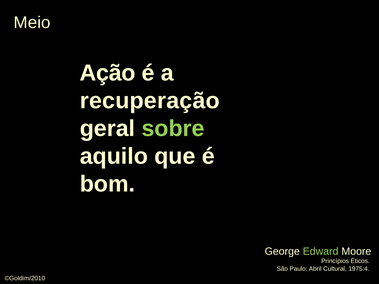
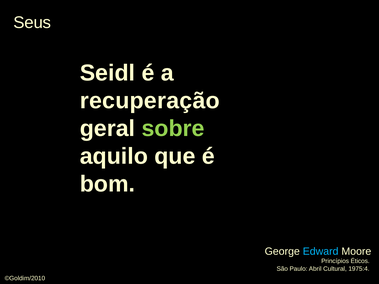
Meio: Meio -> Seus
Ação: Ação -> Seidl
Edward colour: light green -> light blue
